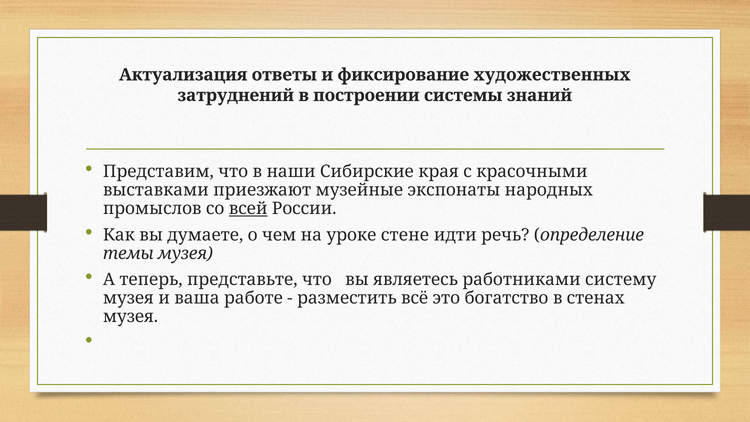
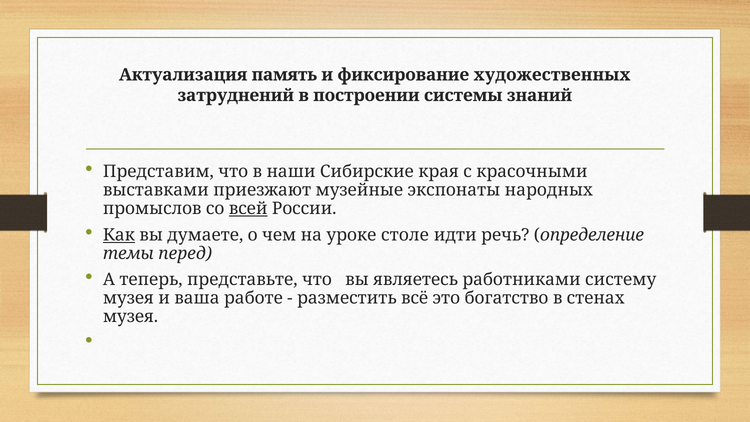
ответы: ответы -> память
Как underline: none -> present
стене: стене -> столе
темы музея: музея -> перед
